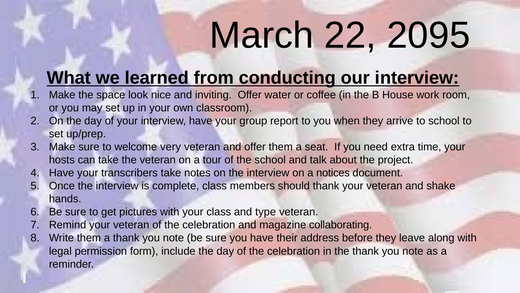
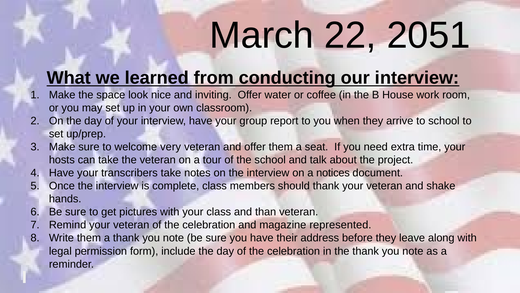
2095: 2095 -> 2051
type: type -> than
collaborating: collaborating -> represented
